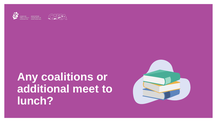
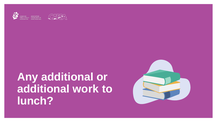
Any coalitions: coalitions -> additional
meet: meet -> work
